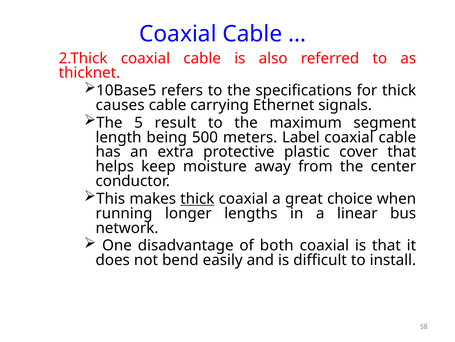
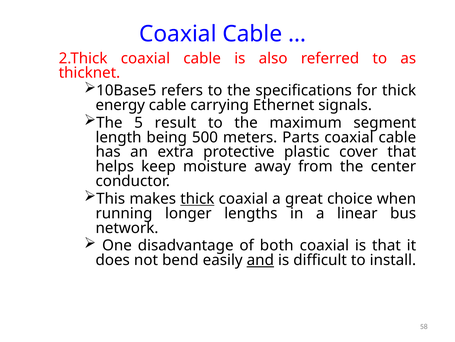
causes: causes -> energy
Label: Label -> Parts
and underline: none -> present
